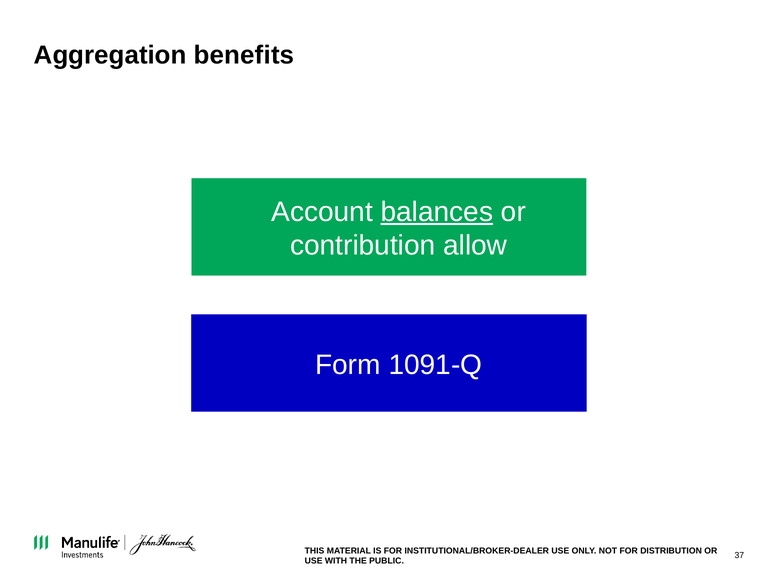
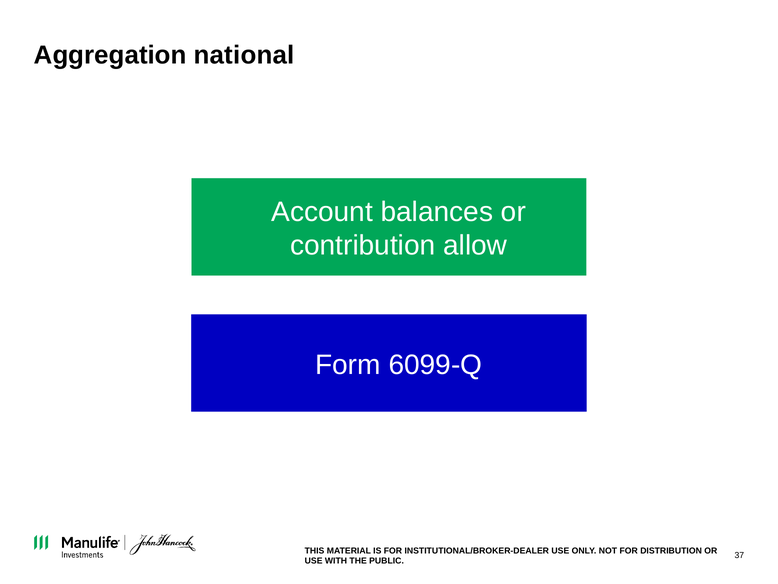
benefits: benefits -> national
balances underline: present -> none
1091-Q: 1091-Q -> 6099-Q
